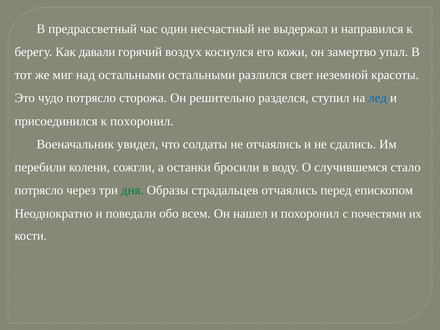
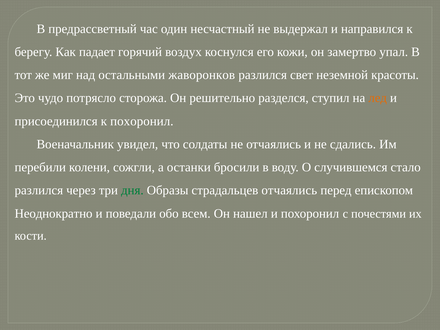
давали: давали -> падает
остальными остальными: остальными -> жаворонков
лед colour: blue -> orange
потрясло at (39, 190): потрясло -> разлился
